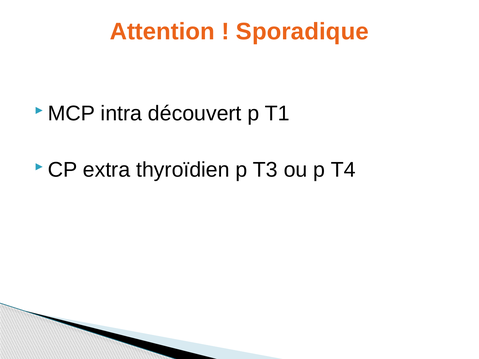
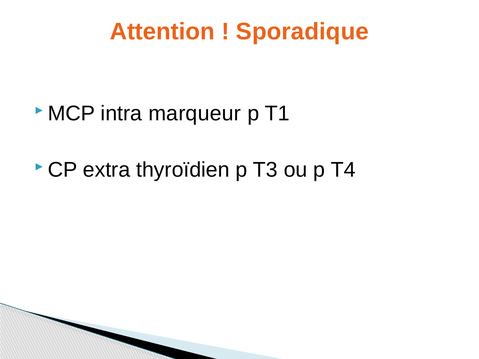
découvert: découvert -> marqueur
